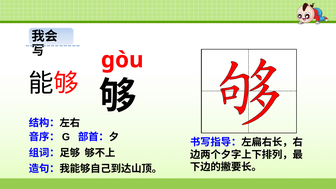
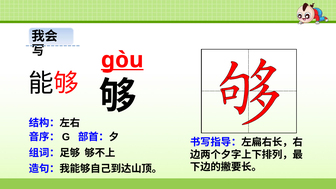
gòu underline: none -> present
